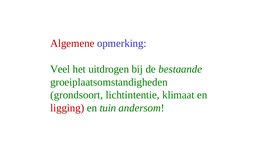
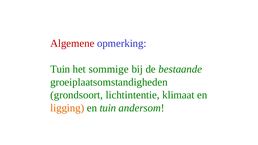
Veel at (60, 69): Veel -> Tuin
uitdrogen: uitdrogen -> sommige
ligging colour: red -> orange
